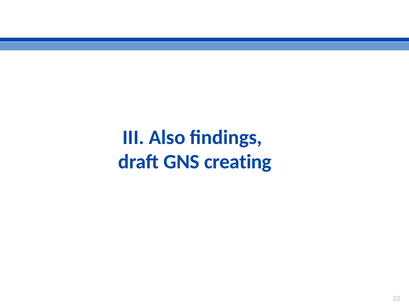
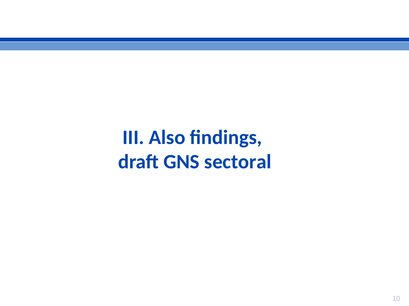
creating: creating -> sectoral
